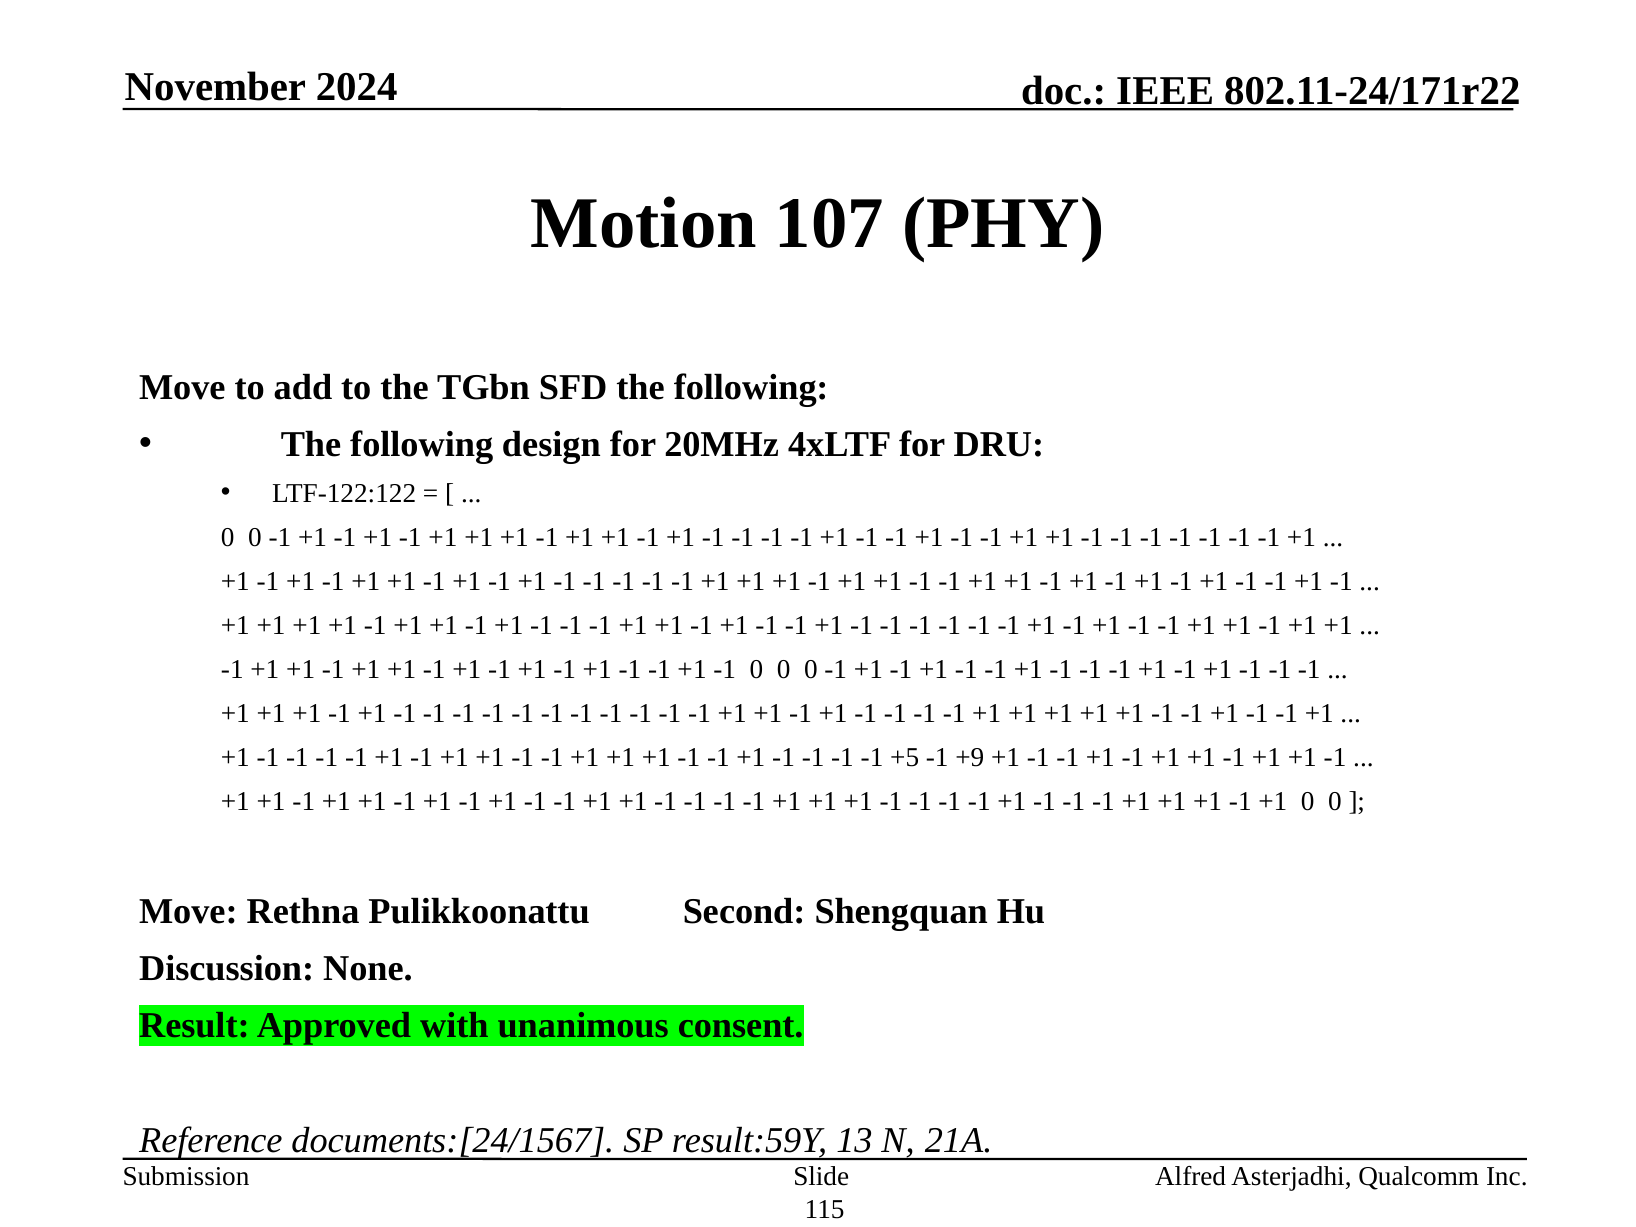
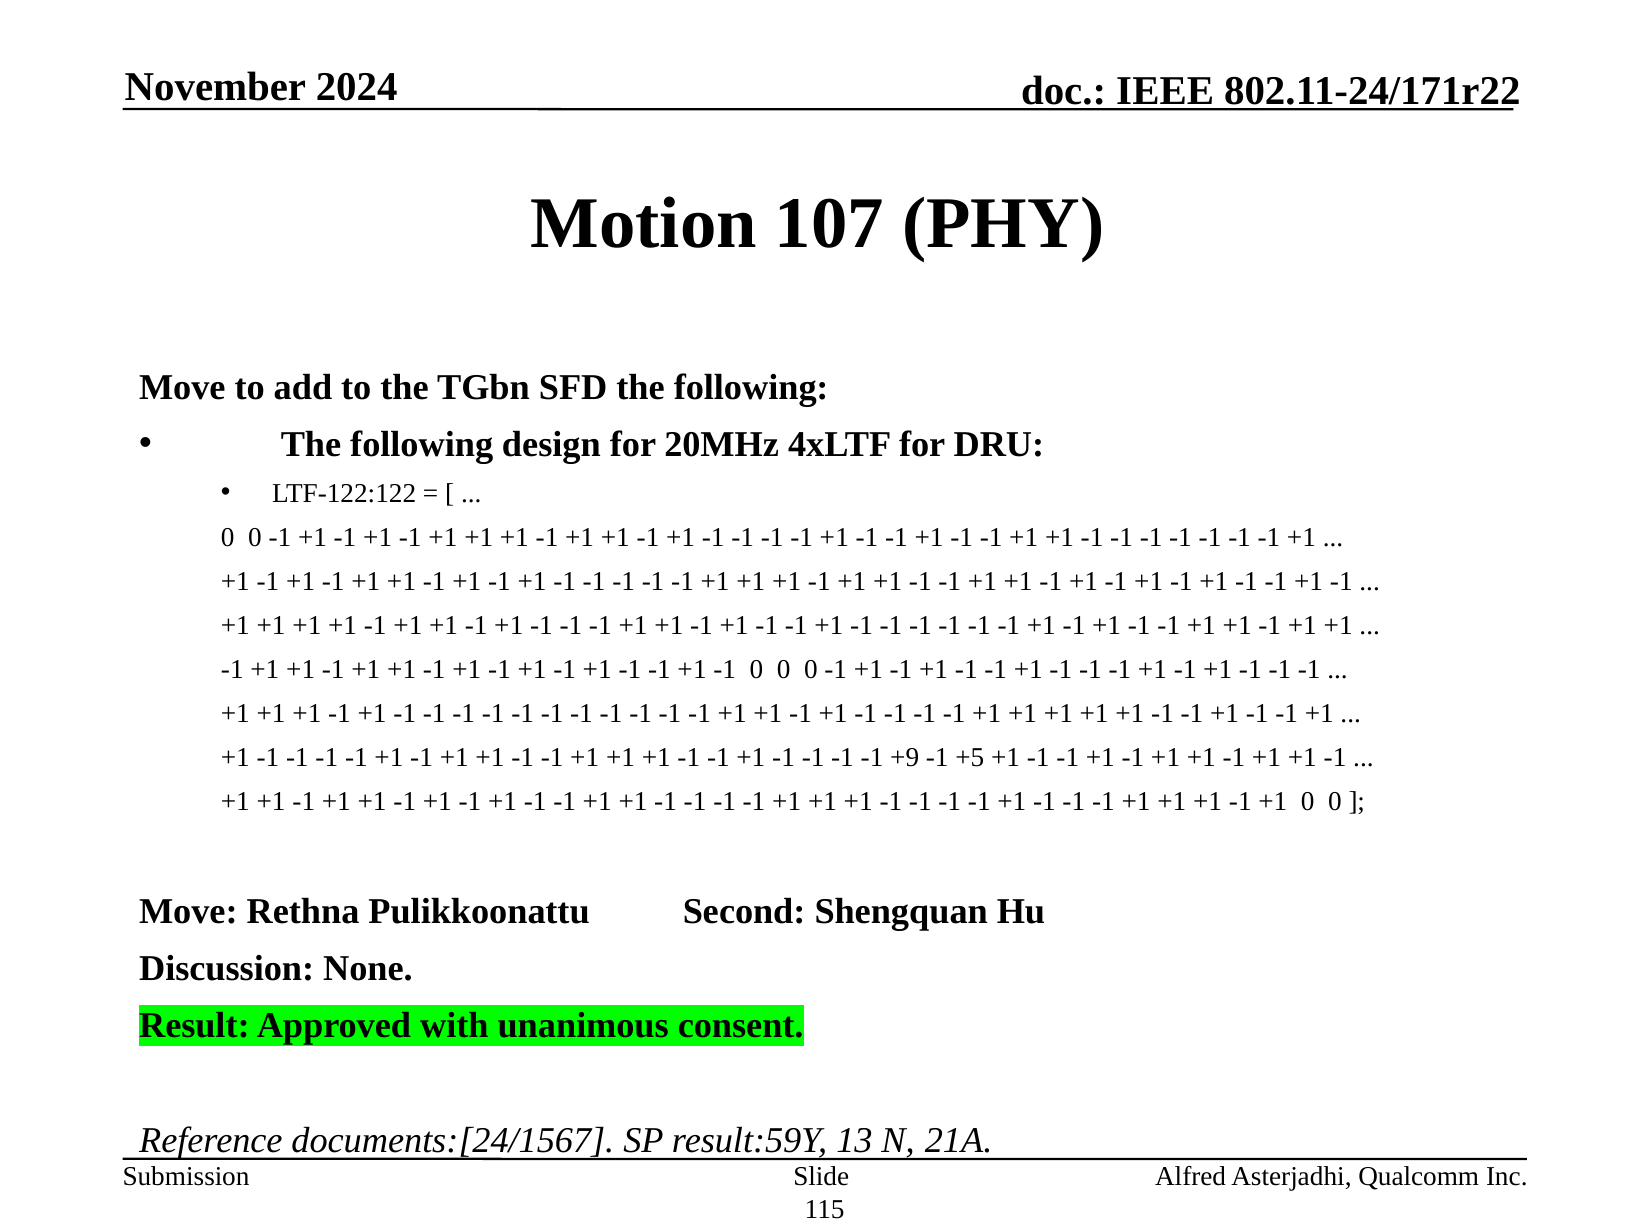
+5: +5 -> +9
+9: +9 -> +5
